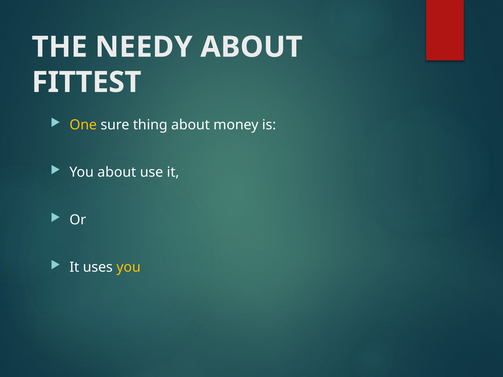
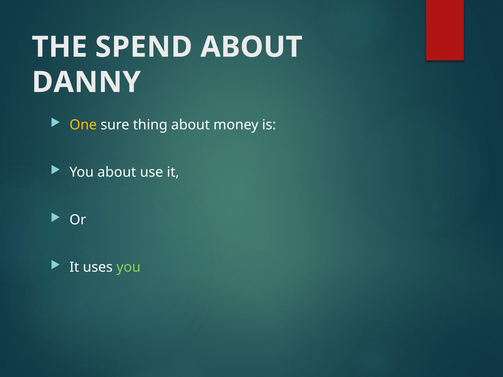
NEEDY: NEEDY -> SPEND
FITTEST: FITTEST -> DANNY
you at (129, 267) colour: yellow -> light green
